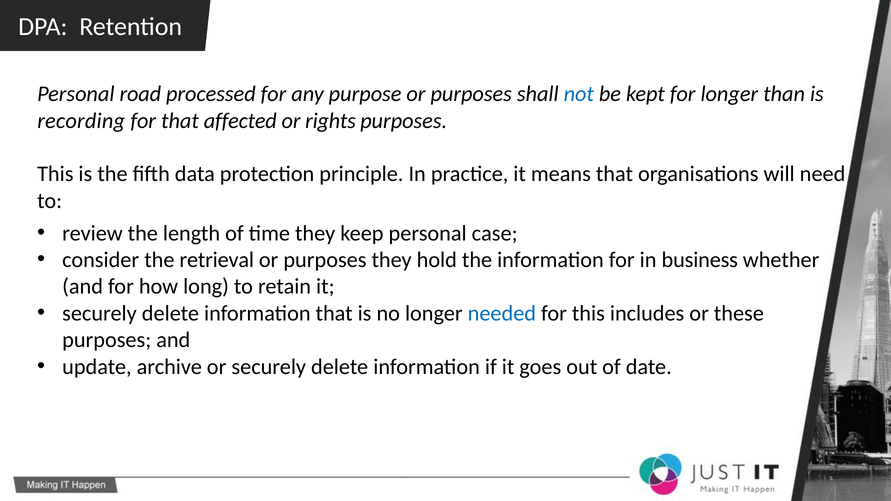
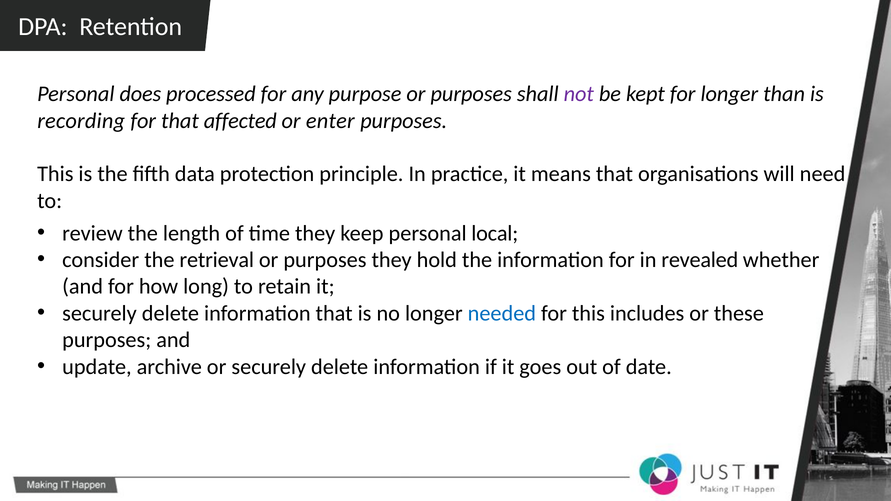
road: road -> does
not colour: blue -> purple
rights: rights -> enter
case: case -> local
business: business -> revealed
